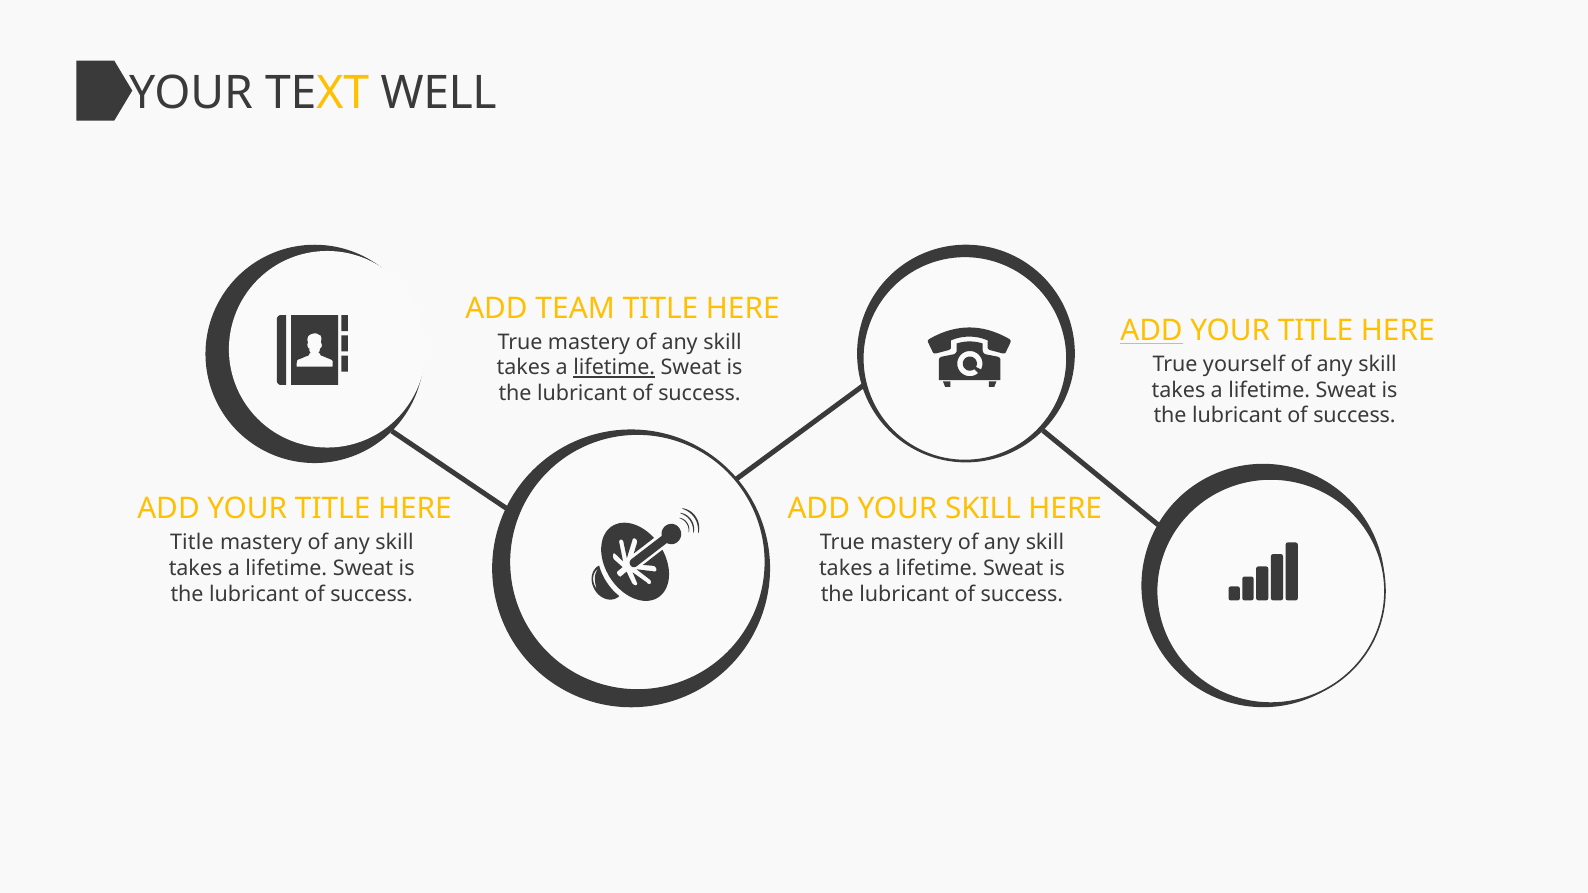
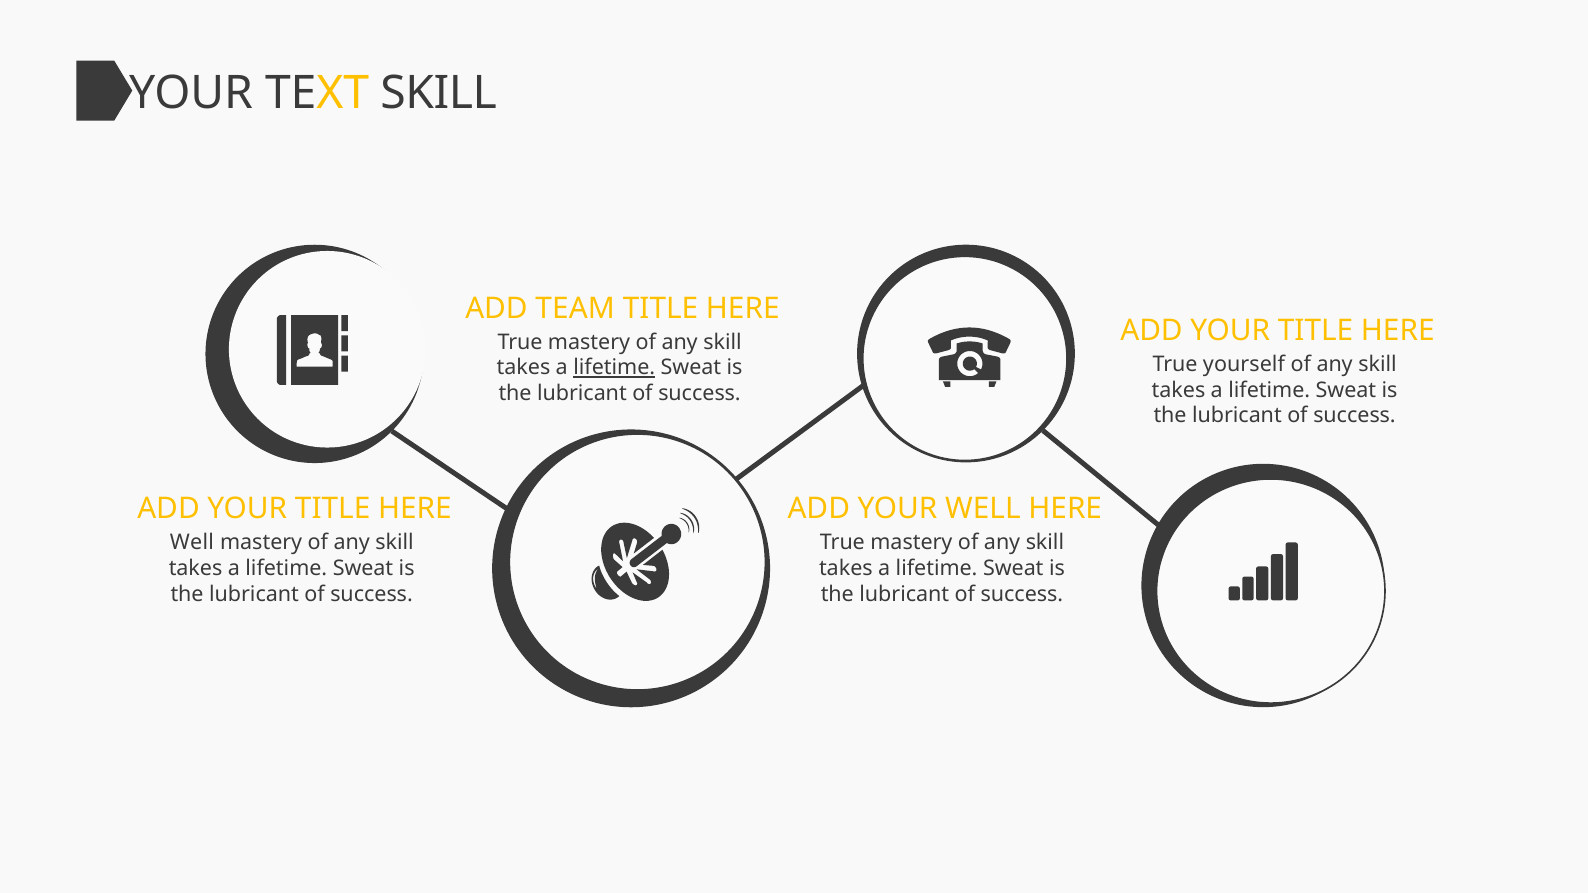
TEXT WELL: WELL -> SKILL
ADD at (1151, 331) underline: present -> none
YOUR SKILL: SKILL -> WELL
Title at (192, 542): Title -> Well
